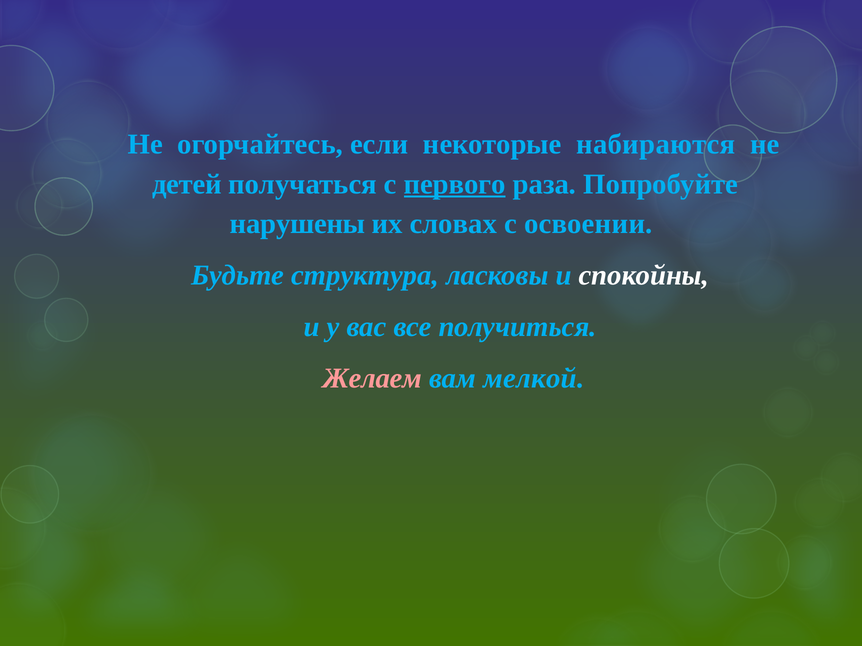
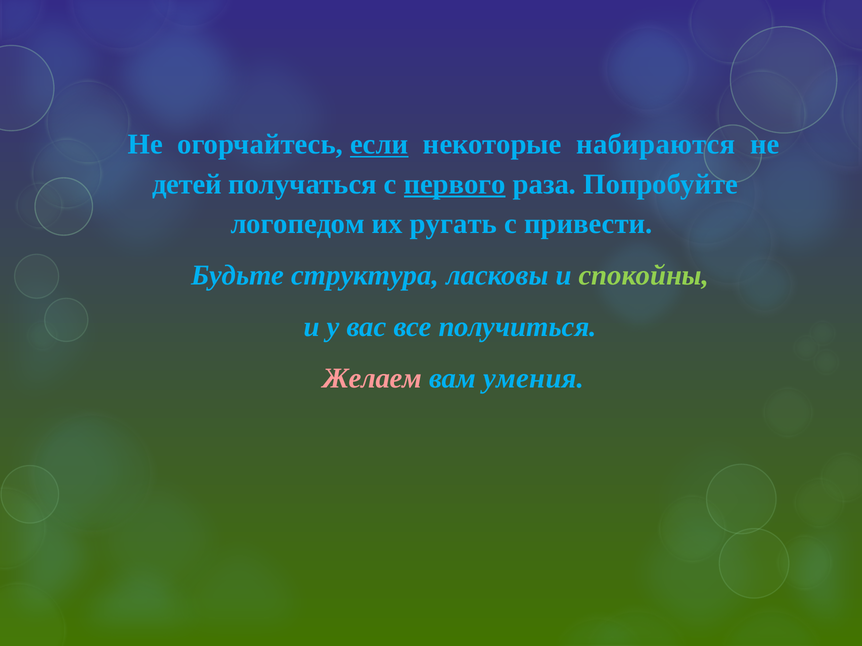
если underline: none -> present
нарушены: нарушены -> логопедом
словах: словах -> ругать
освоении: освоении -> привести
спокойны colour: white -> light green
мелкой: мелкой -> умения
